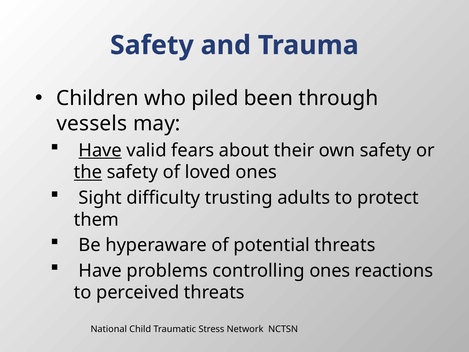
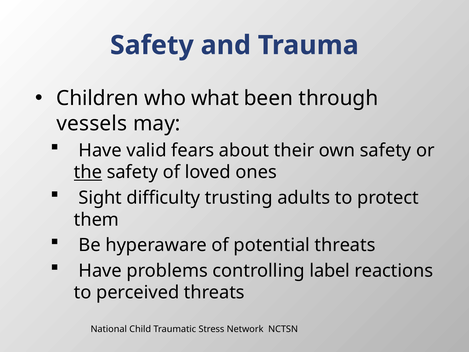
piled: piled -> what
Have at (100, 150) underline: present -> none
controlling ones: ones -> label
